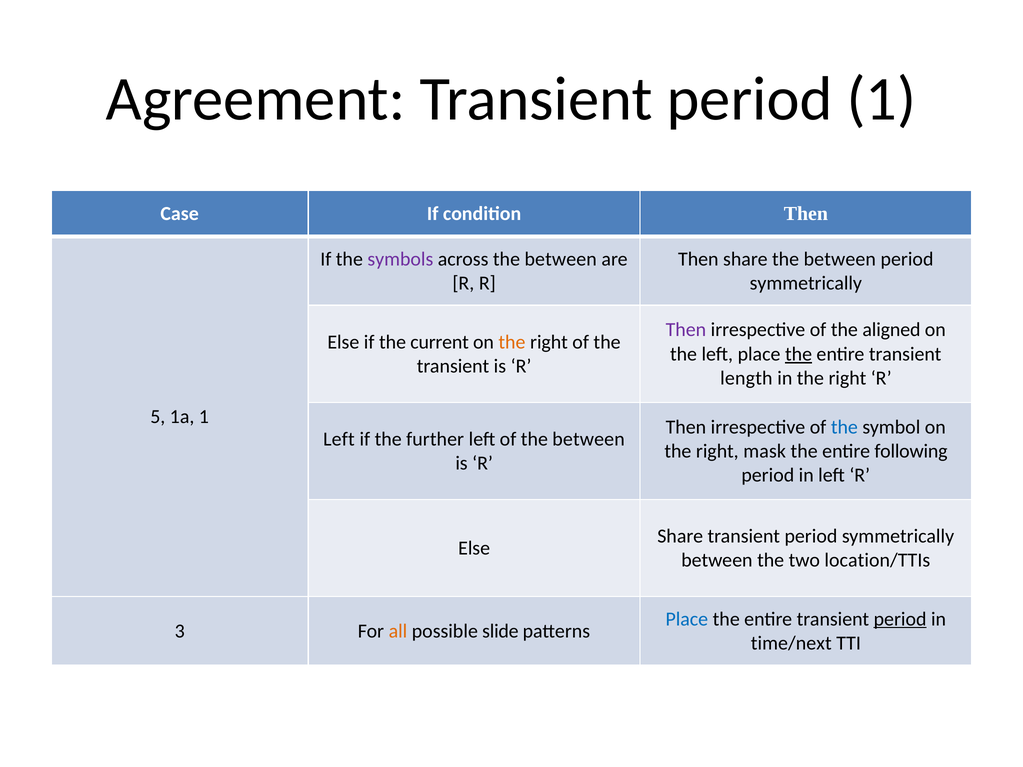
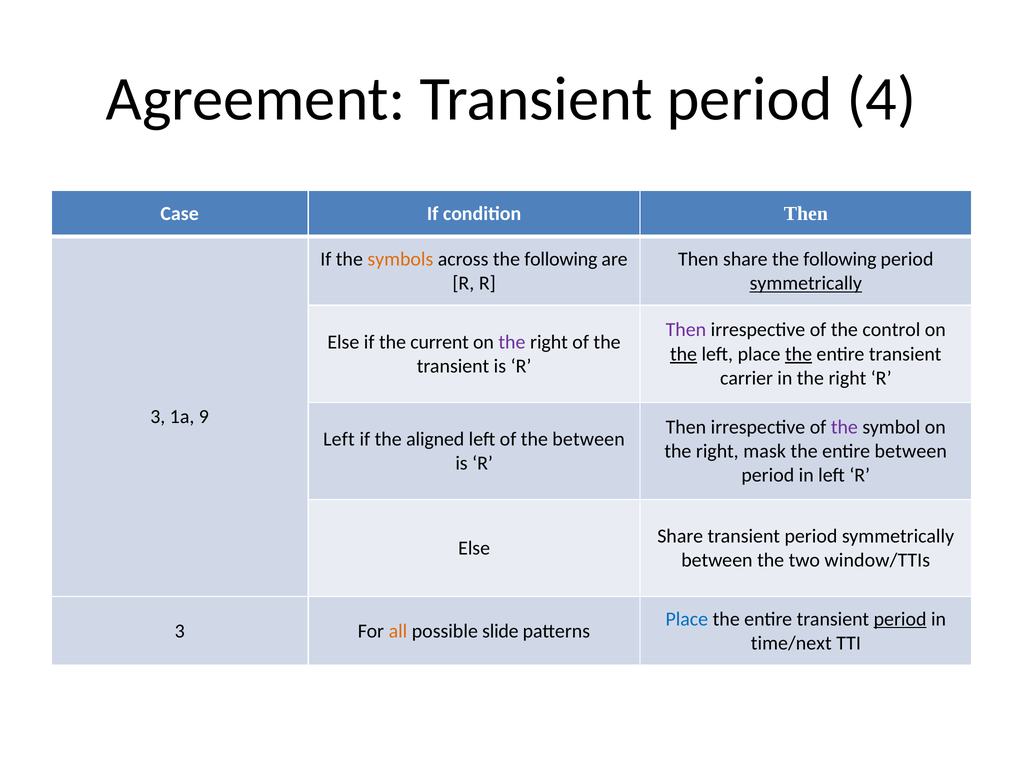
period 1: 1 -> 4
symbols colour: purple -> orange
across the between: between -> following
share the between: between -> following
symmetrically at (806, 283) underline: none -> present
aligned: aligned -> control
the at (512, 342) colour: orange -> purple
the at (683, 354) underline: none -> present
length: length -> carrier
5 at (158, 417): 5 -> 3
1a 1: 1 -> 9
the at (844, 427) colour: blue -> purple
further: further -> aligned
entire following: following -> between
location/TTIs: location/TTIs -> window/TTIs
